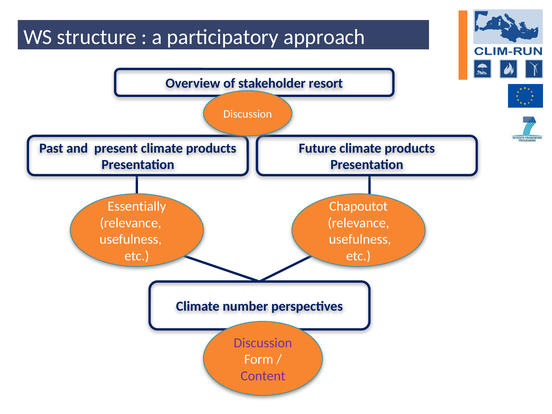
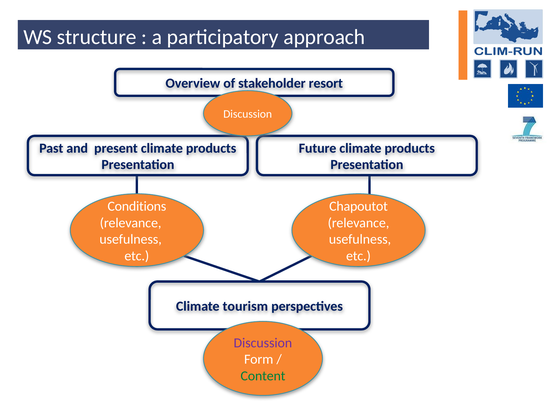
Essentially: Essentially -> Conditions
number: number -> tourism
Content colour: purple -> green
